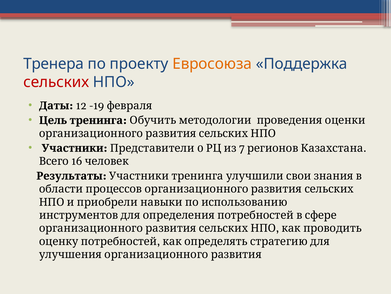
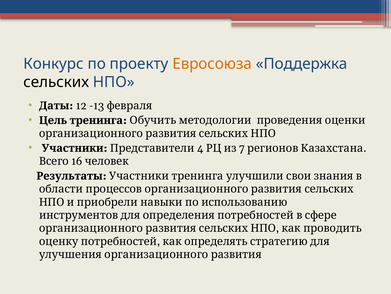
Тренера: Тренера -> Конкурс
сельских colour: red -> black
-19: -19 -> -13
0: 0 -> 4
